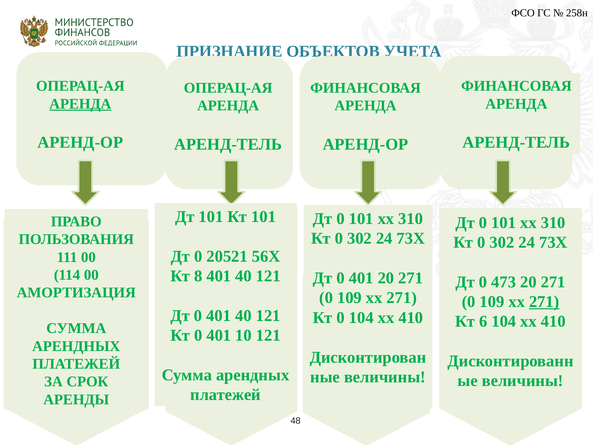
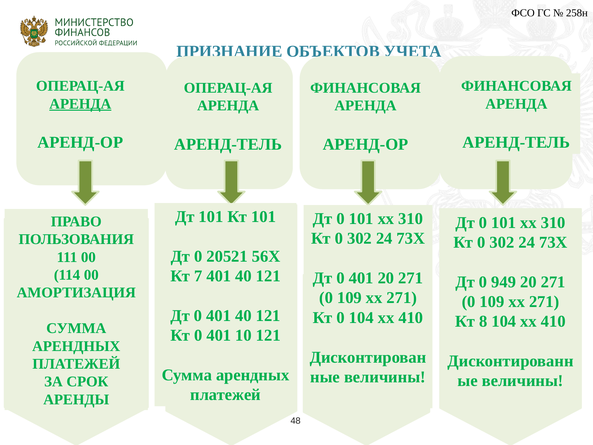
8: 8 -> 7
473: 473 -> 949
271 at (544, 302) underline: present -> none
6: 6 -> 8
